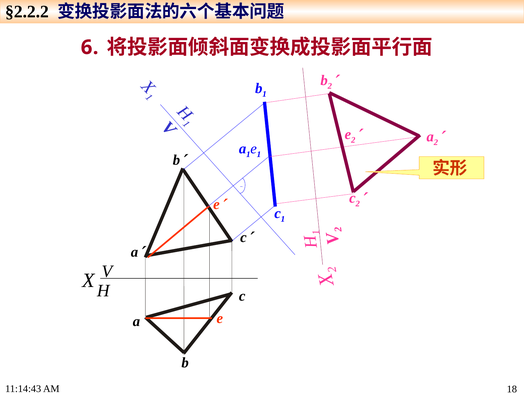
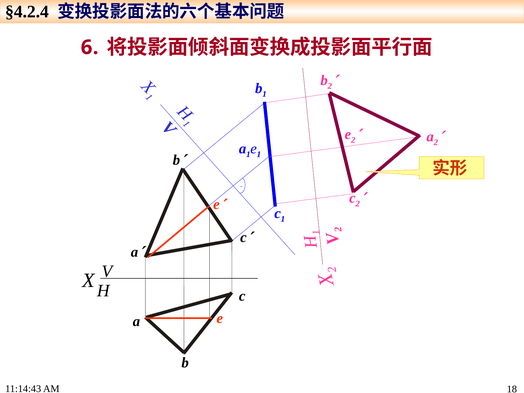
§2.2.2: §2.2.2 -> §4.2.4
